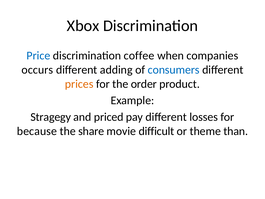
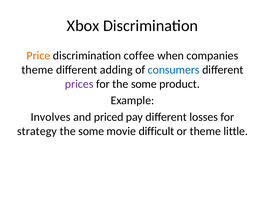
Price colour: blue -> orange
occurs at (37, 70): occurs -> theme
prices colour: orange -> purple
for the order: order -> some
Stragegy: Stragegy -> Involves
because: because -> strategy
share at (91, 131): share -> some
than: than -> little
